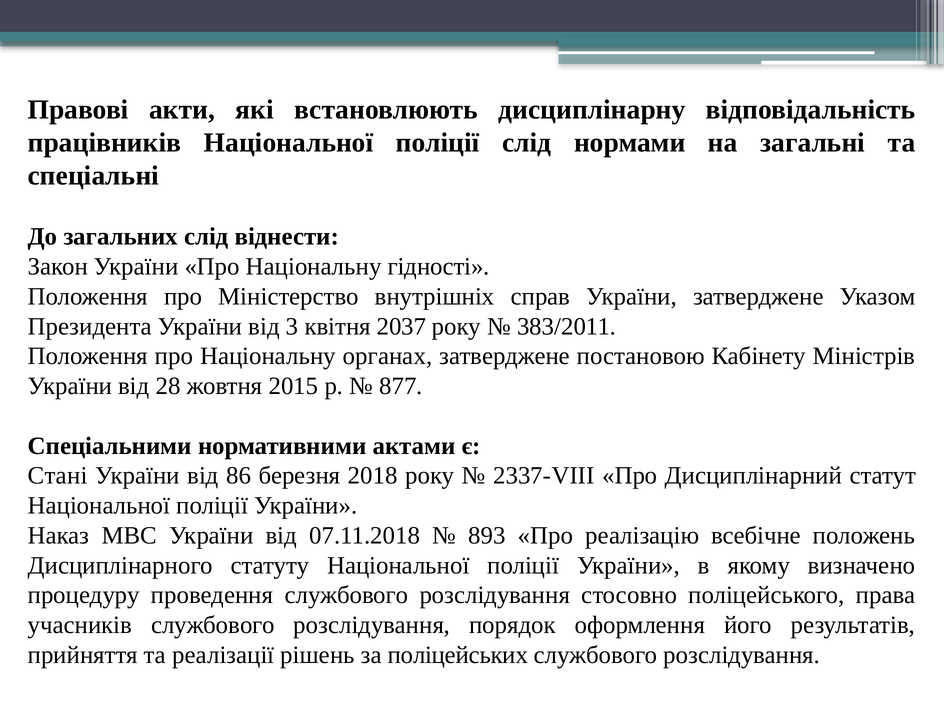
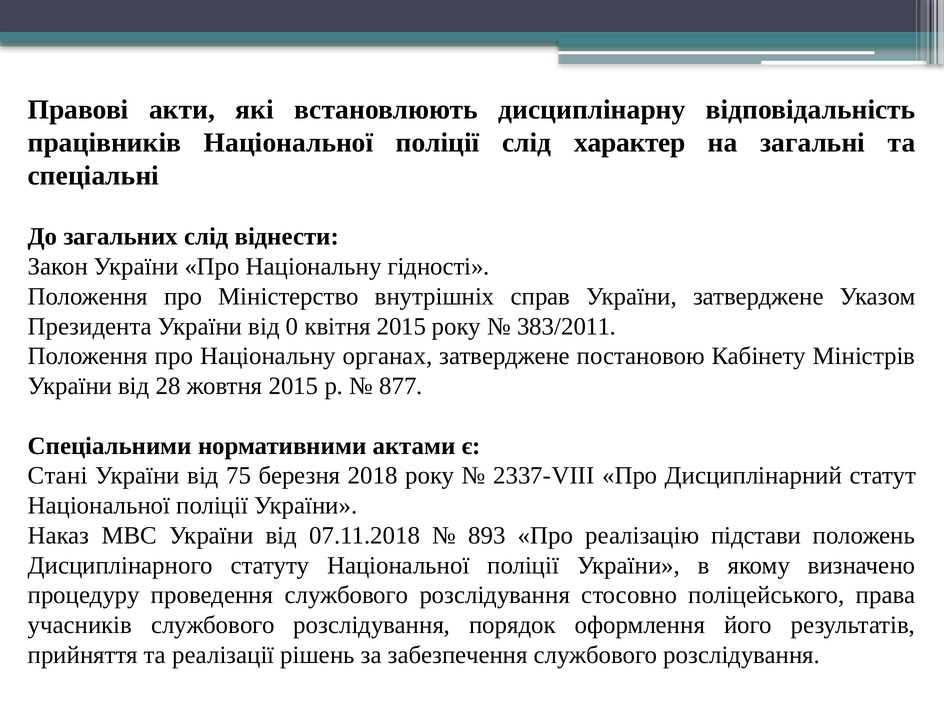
нормами: нормами -> характер
3: 3 -> 0
квітня 2037: 2037 -> 2015
86: 86 -> 75
всебічне: всебічне -> підстави
поліцейських: поліцейських -> забезпечення
